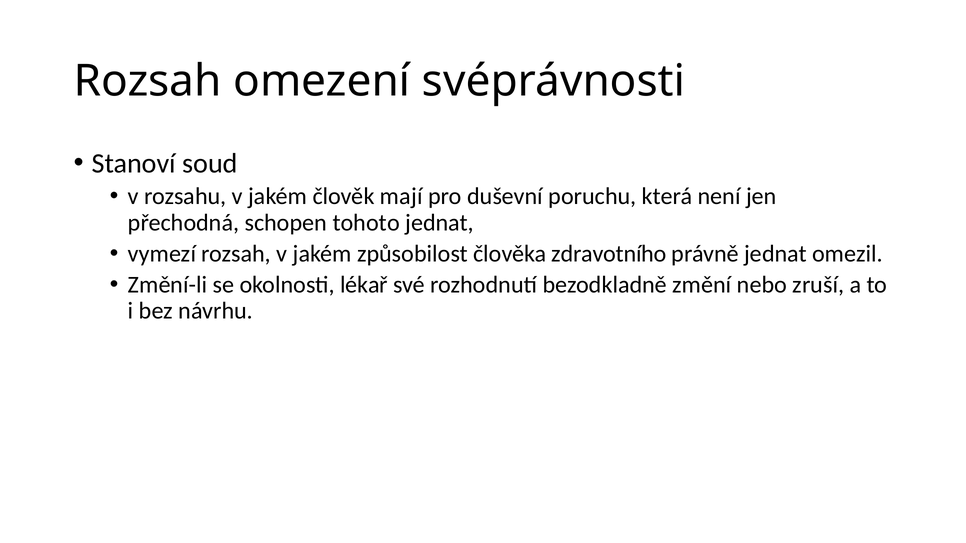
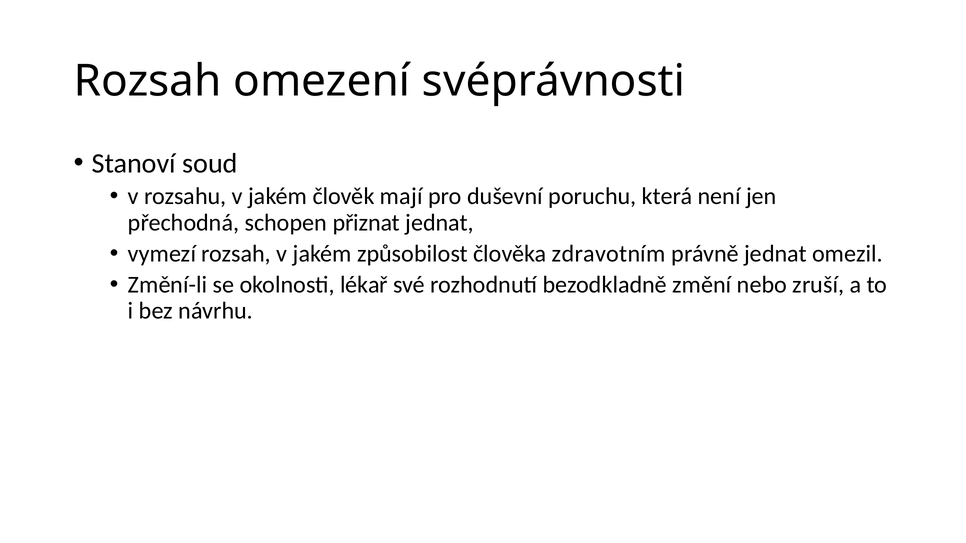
tohoto: tohoto -> přiznat
zdravotního: zdravotního -> zdravotním
